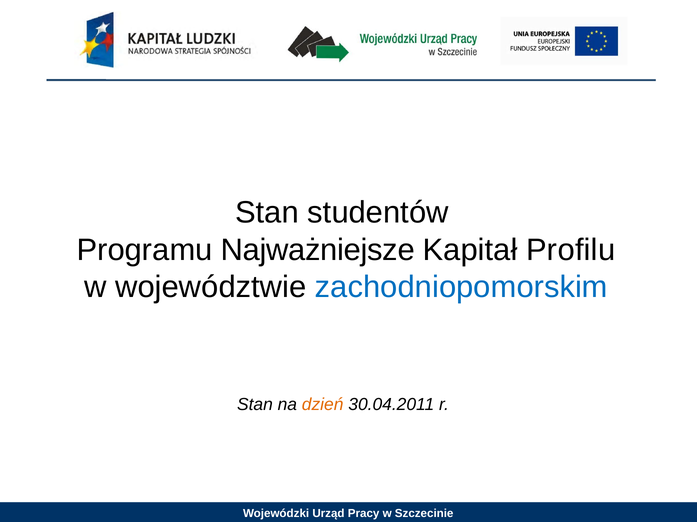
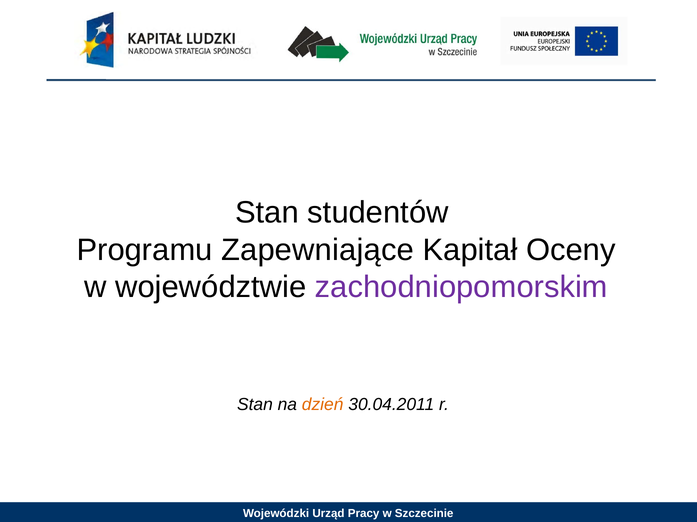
Najważniejsze: Najważniejsze -> Zapewniające
Profilu: Profilu -> Oceny
zachodniopomorskim colour: blue -> purple
